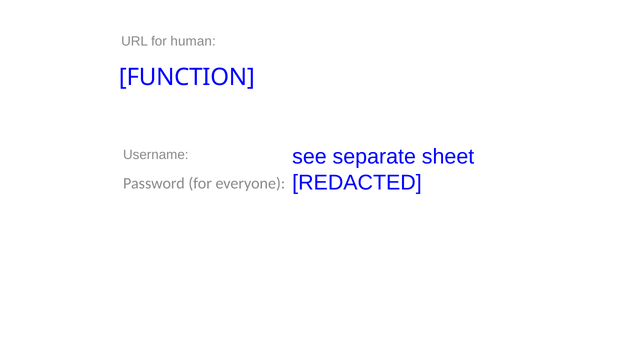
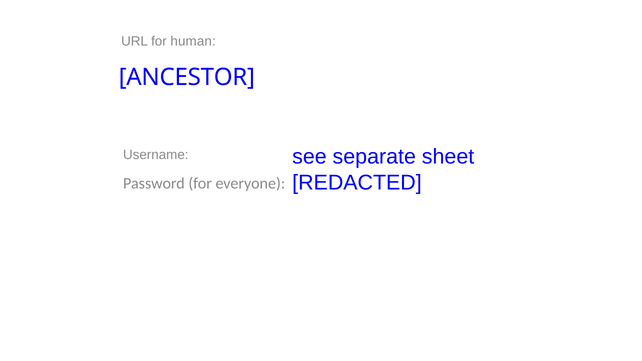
FUNCTION: FUNCTION -> ANCESTOR
